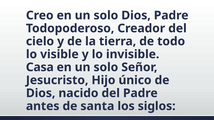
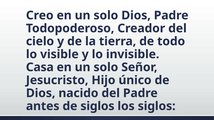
de santa: santa -> siglos
